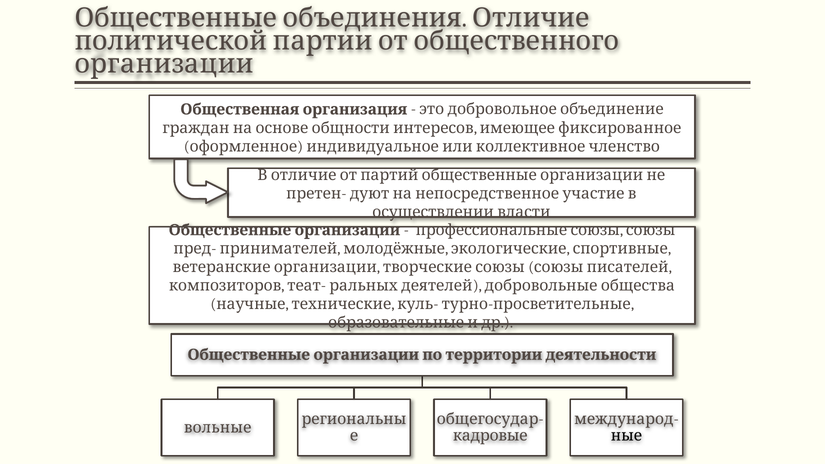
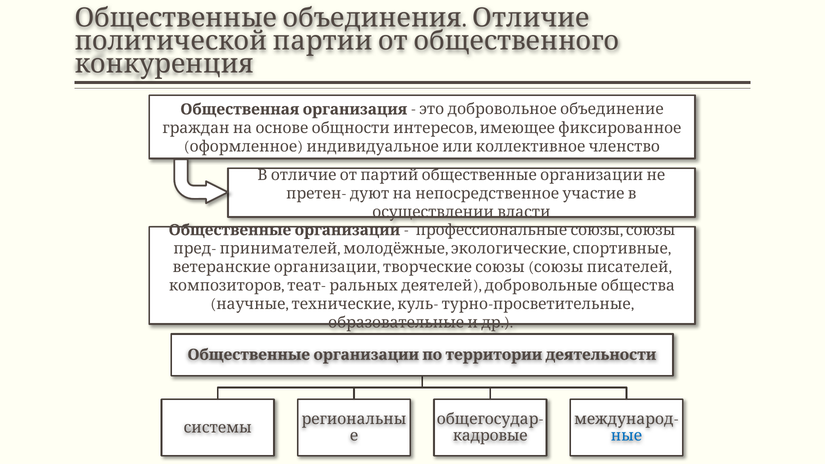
организации: организации -> конкуренция
вольные: вольные -> системы
ные colour: black -> blue
